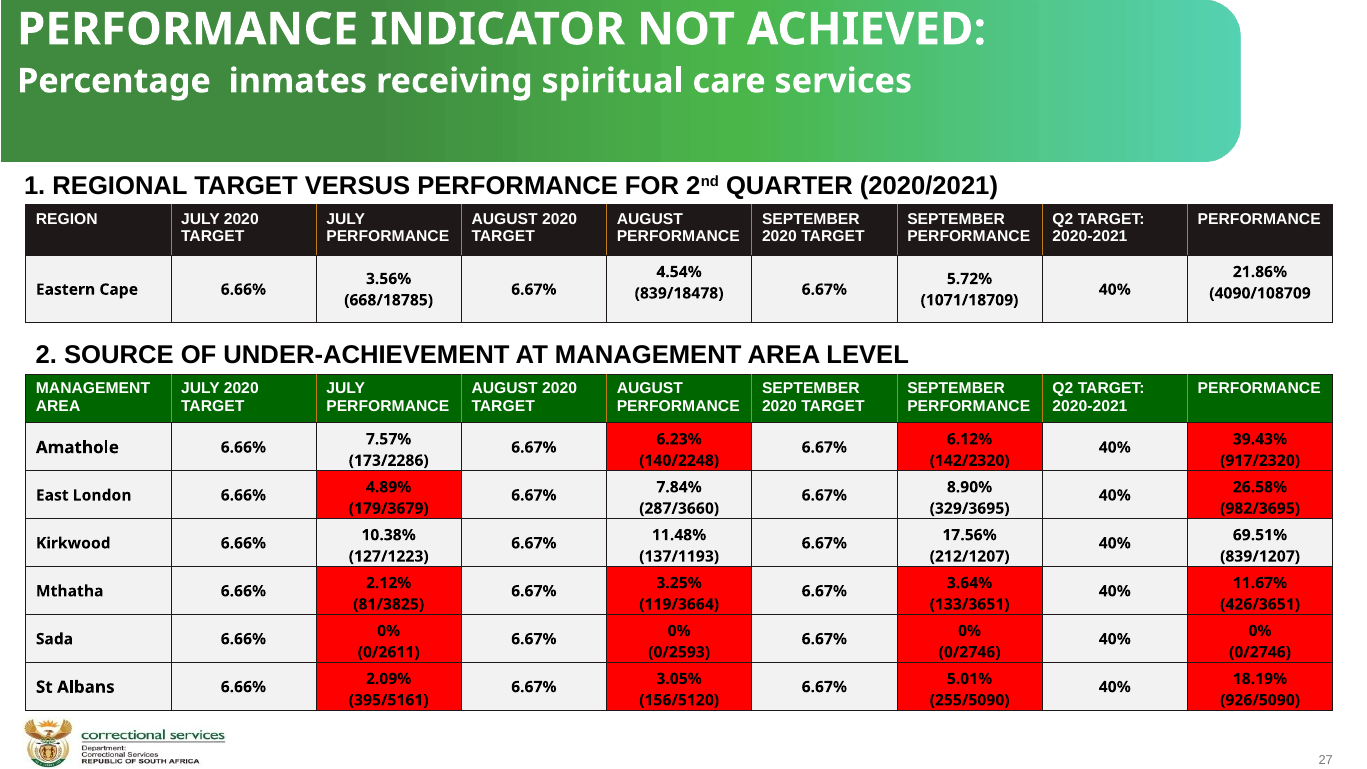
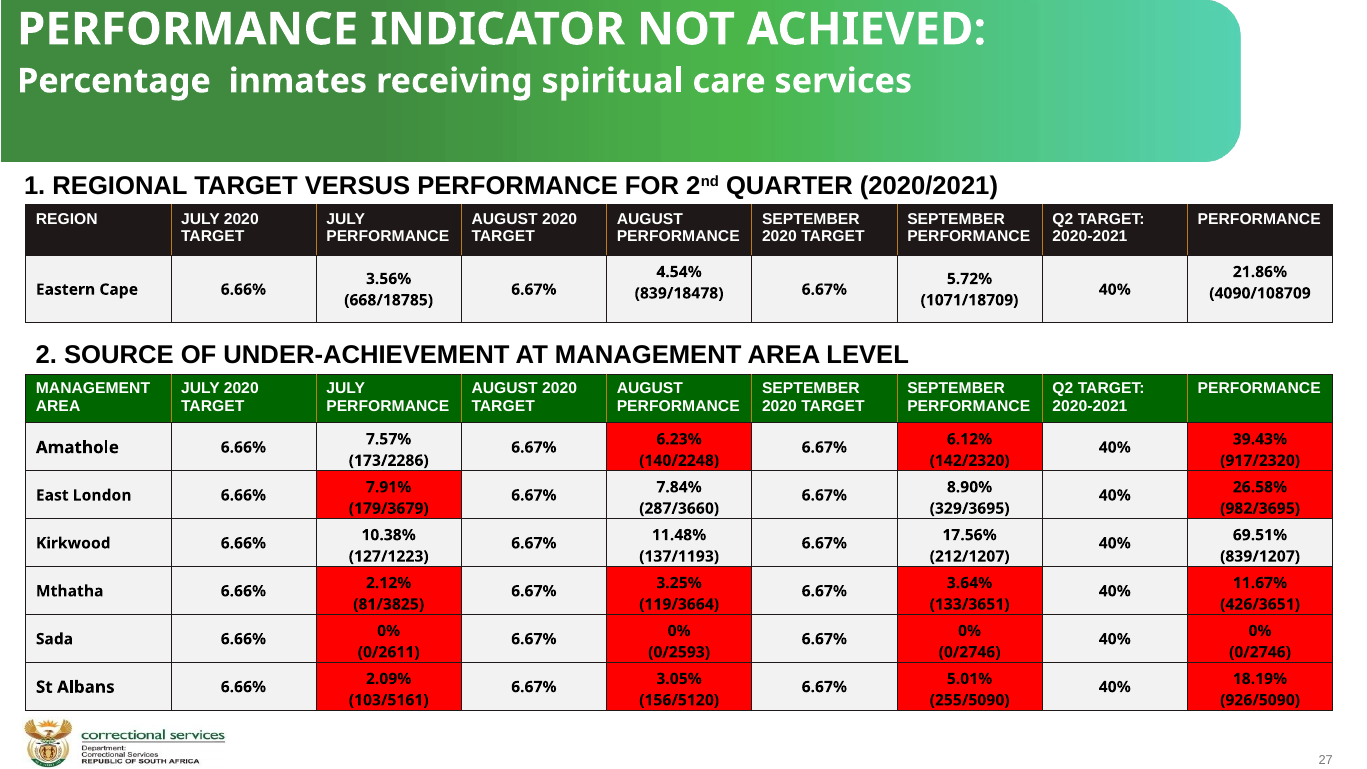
4.89%: 4.89% -> 7.91%
395/5161: 395/5161 -> 103/5161
